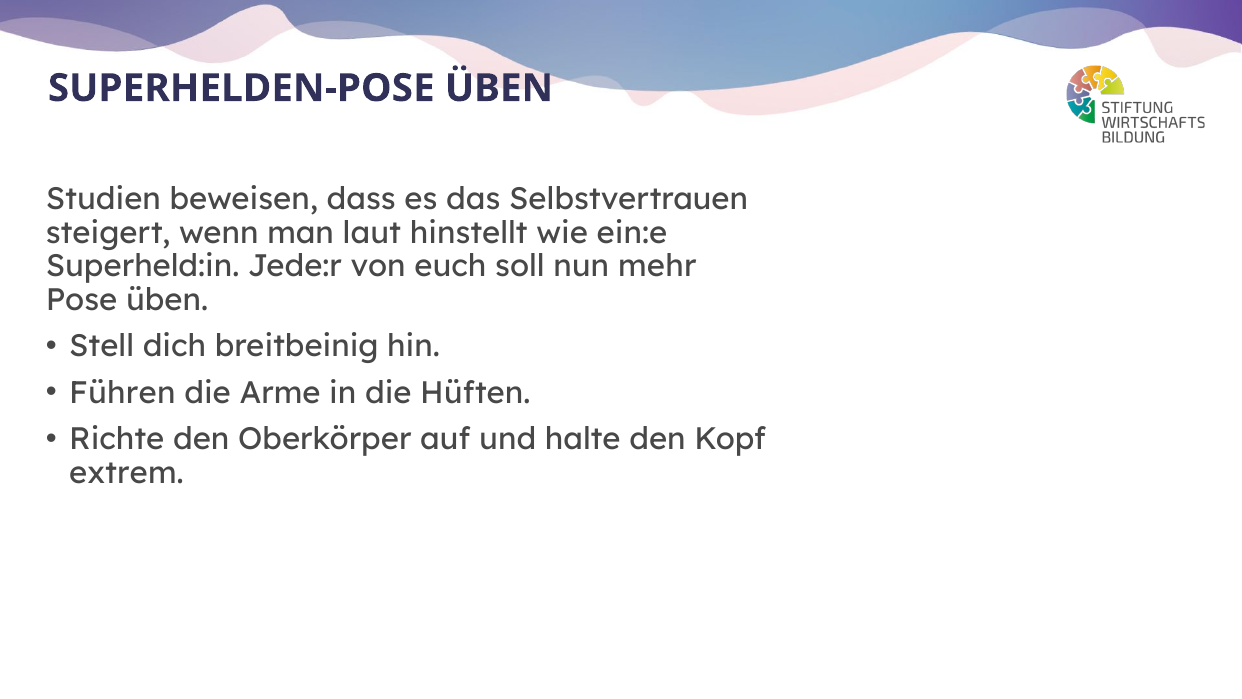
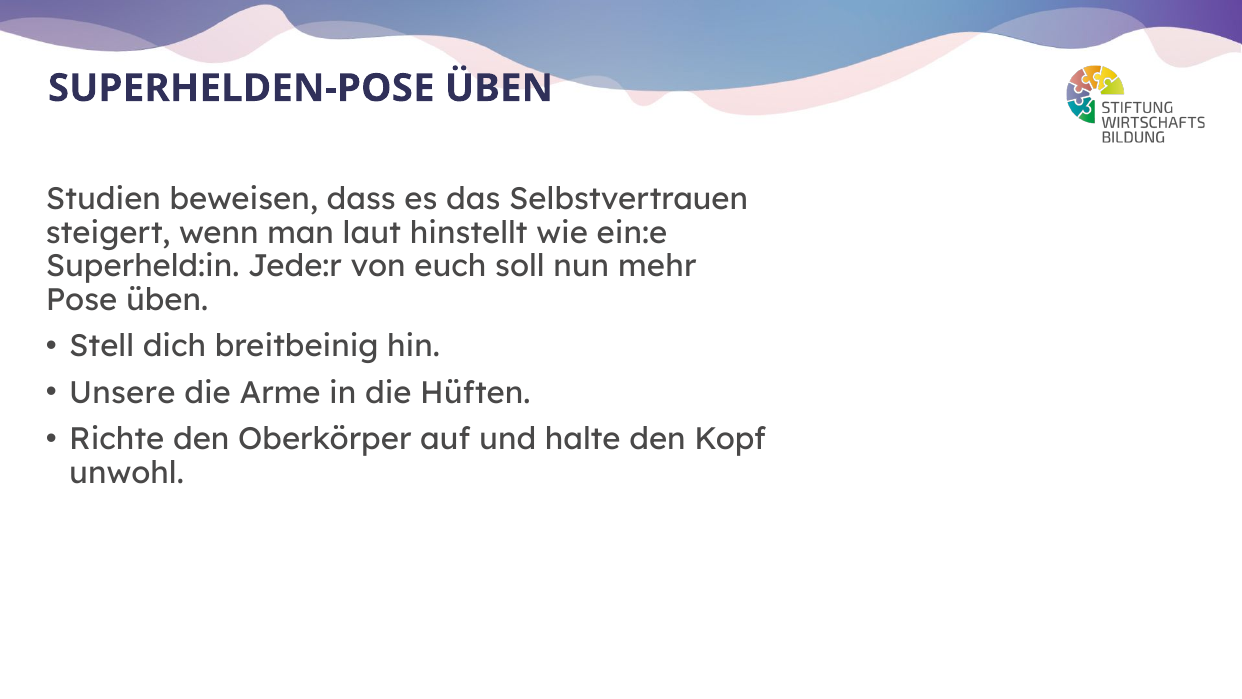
Führen: Führen -> Unsere
extrem: extrem -> unwohl
